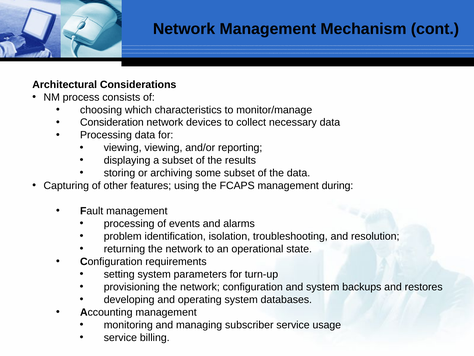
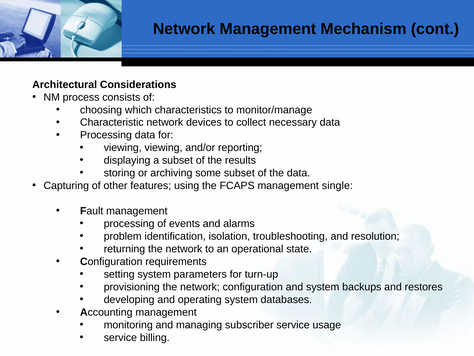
Consideration: Consideration -> Characteristic
during: during -> single
